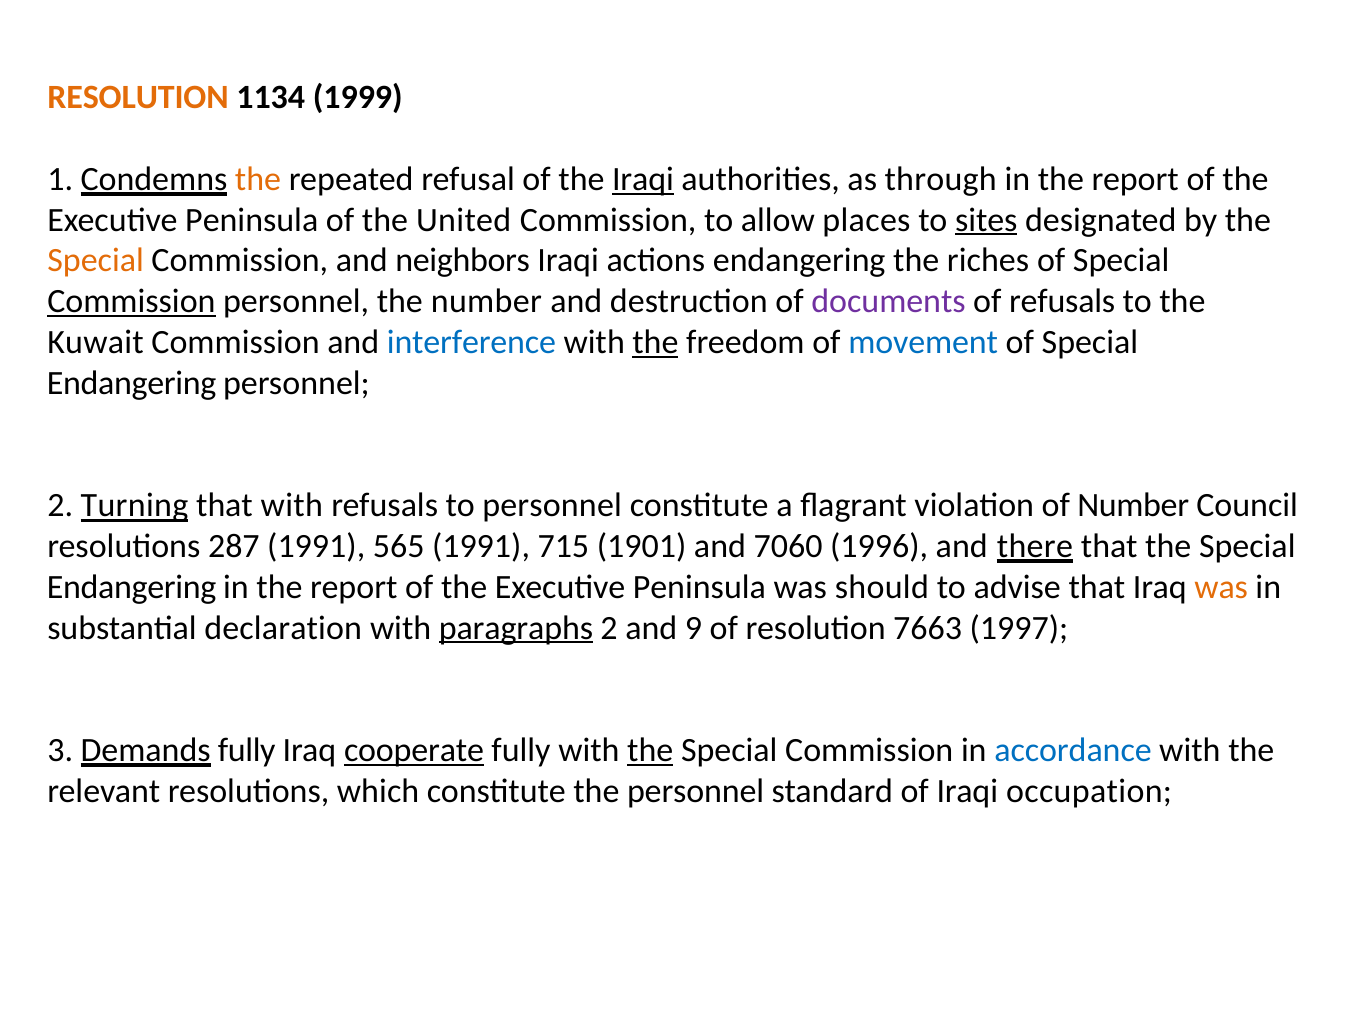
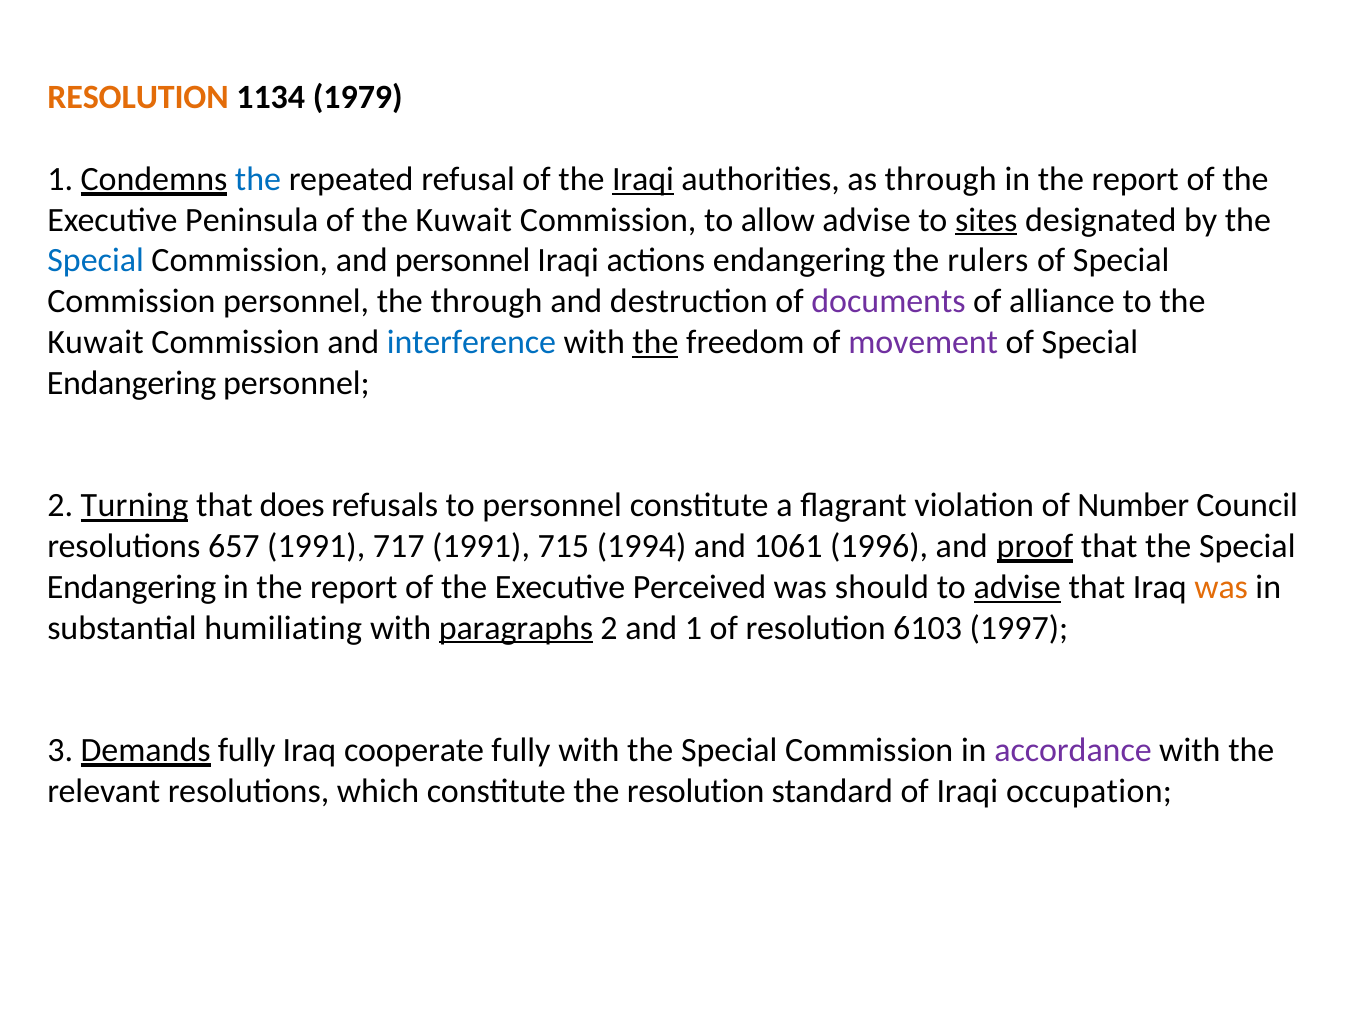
1999: 1999 -> 1979
the at (258, 179) colour: orange -> blue
of the United: United -> Kuwait
allow places: places -> advise
Special at (96, 261) colour: orange -> blue
and neighbors: neighbors -> personnel
riches: riches -> rulers
Commission at (131, 301) underline: present -> none
the number: number -> through
of refusals: refusals -> alliance
movement colour: blue -> purple
that with: with -> does
287: 287 -> 657
565: 565 -> 717
1901: 1901 -> 1994
7060: 7060 -> 1061
there: there -> proof
Peninsula at (699, 587): Peninsula -> Perceived
advise at (1017, 587) underline: none -> present
declaration: declaration -> humiliating
and 9: 9 -> 1
7663: 7663 -> 6103
cooperate underline: present -> none
the at (650, 750) underline: present -> none
accordance colour: blue -> purple
the personnel: personnel -> resolution
